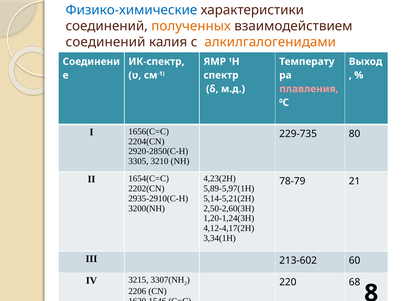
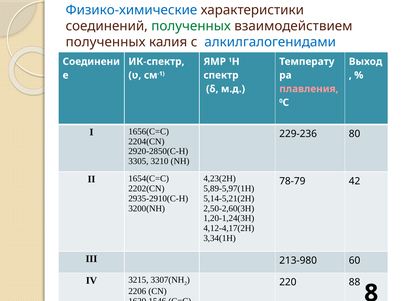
полученных at (191, 26) colour: orange -> green
соединений at (106, 42): соединений -> полученных
алкилгалогенидами colour: orange -> blue
229-735: 229-735 -> 229-236
21: 21 -> 42
213-602: 213-602 -> 213-980
68: 68 -> 88
